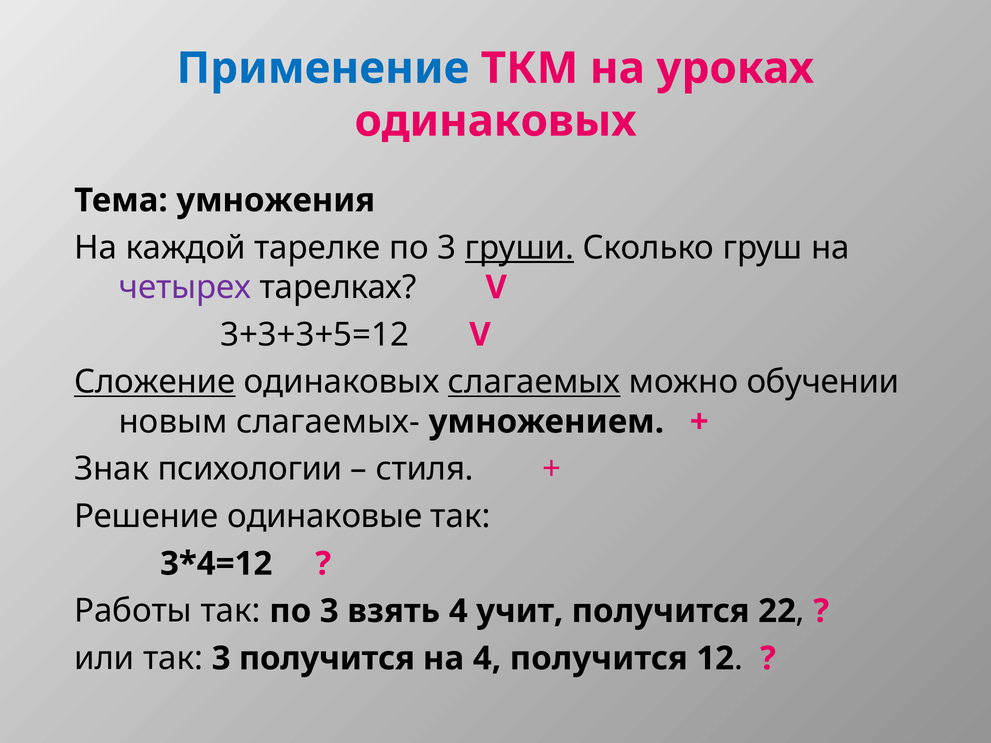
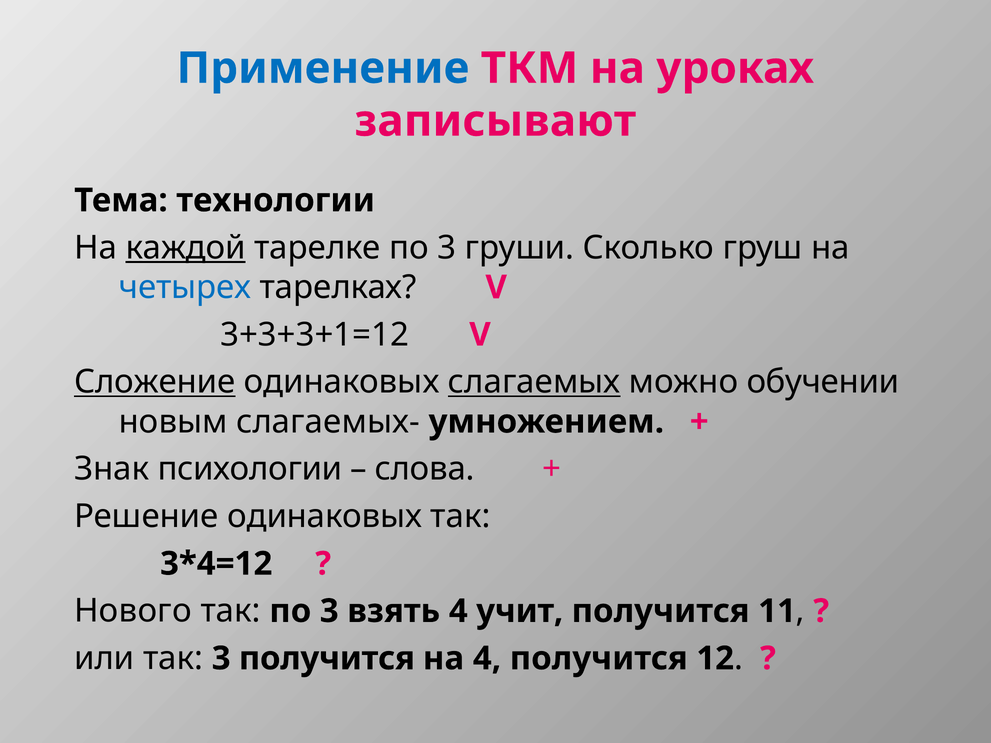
одинаковых at (496, 121): одинаковых -> записывают
умножения: умножения -> технологии
каждой underline: none -> present
груши underline: present -> none
четырех colour: purple -> blue
3+3+3+5=12: 3+3+3+5=12 -> 3+3+3+1=12
стиля: стиля -> слова
Решение одинаковые: одинаковые -> одинаковых
Работы: Работы -> Нового
22: 22 -> 11
